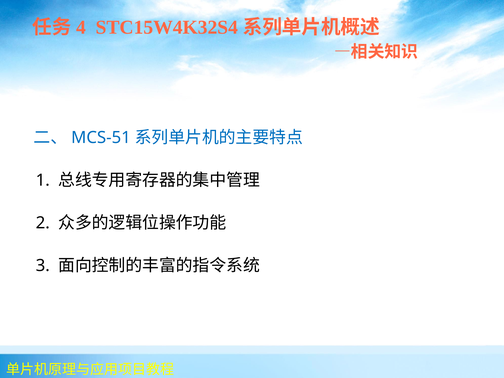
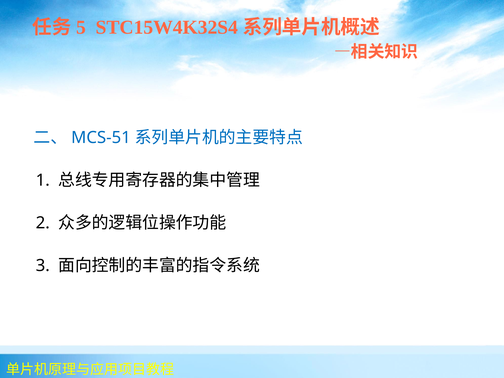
4: 4 -> 5
